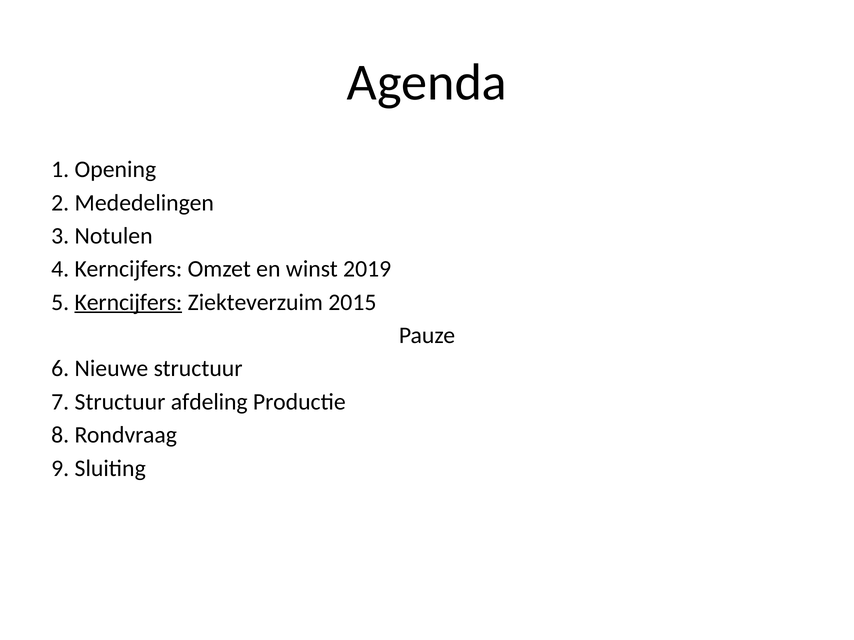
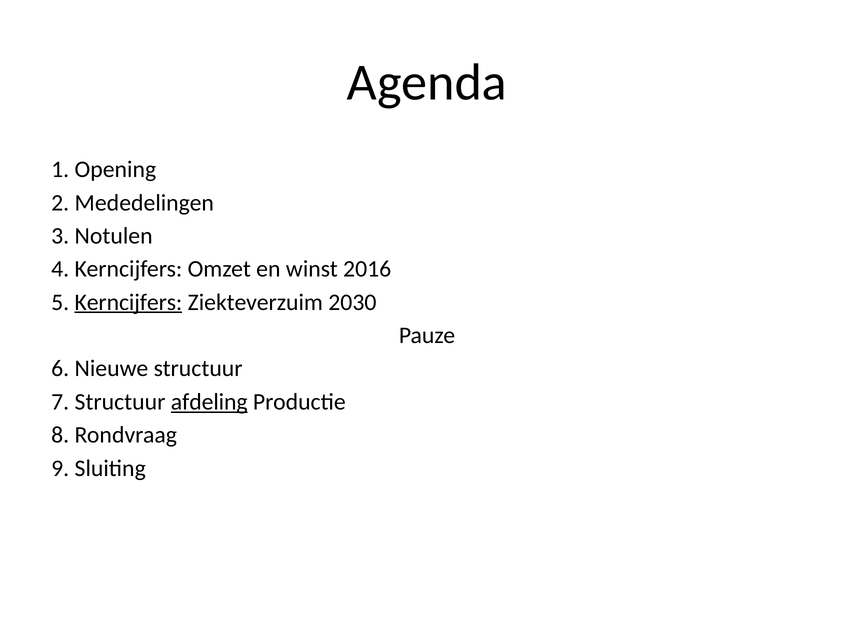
2019: 2019 -> 2016
2015: 2015 -> 2030
afdeling underline: none -> present
